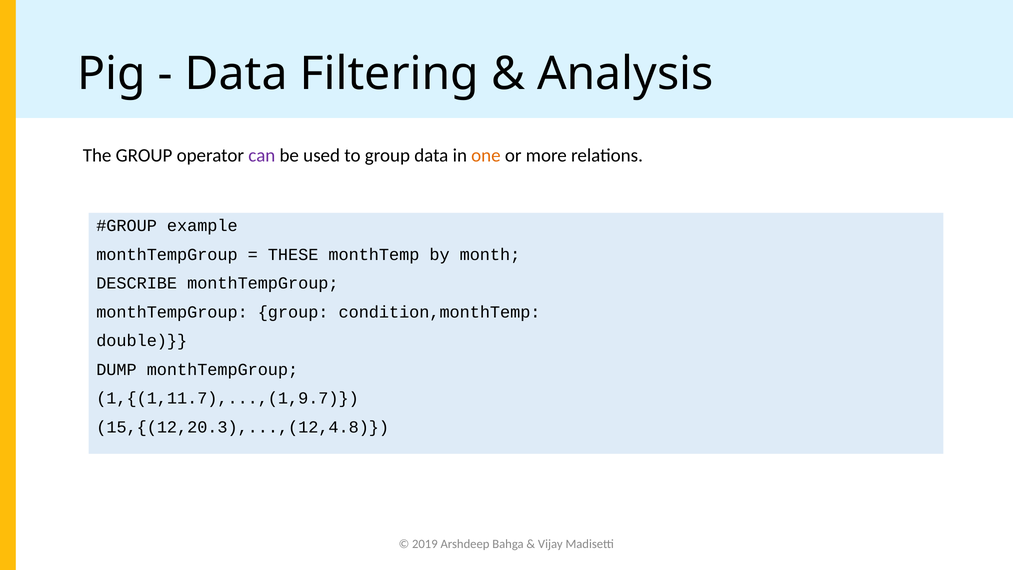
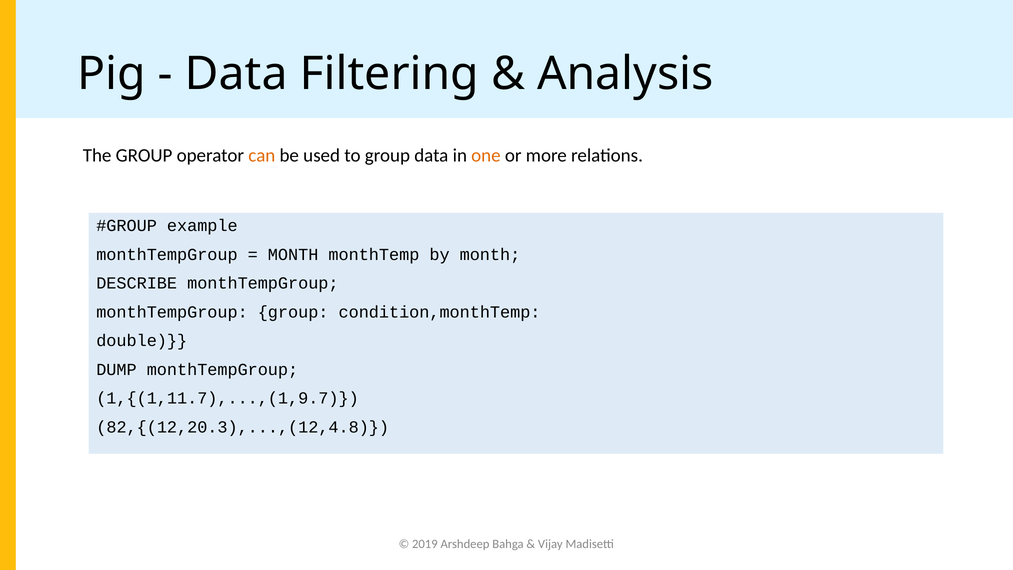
can colour: purple -> orange
THESE at (293, 254): THESE -> MONTH
15,{(12,20.3),...,(12,4.8: 15,{(12,20.3),...,(12,4.8 -> 82,{(12,20.3),...,(12,4.8
